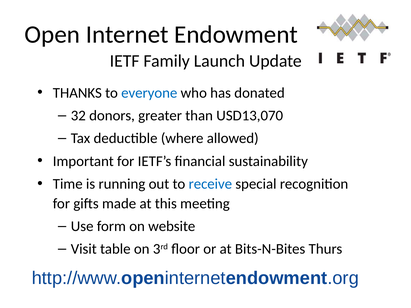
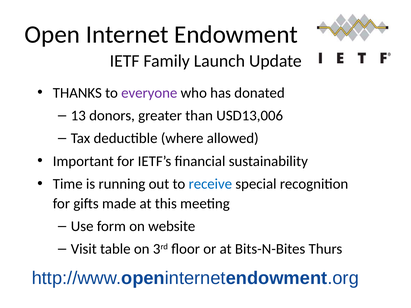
everyone colour: blue -> purple
32: 32 -> 13
USD13,070: USD13,070 -> USD13,006
